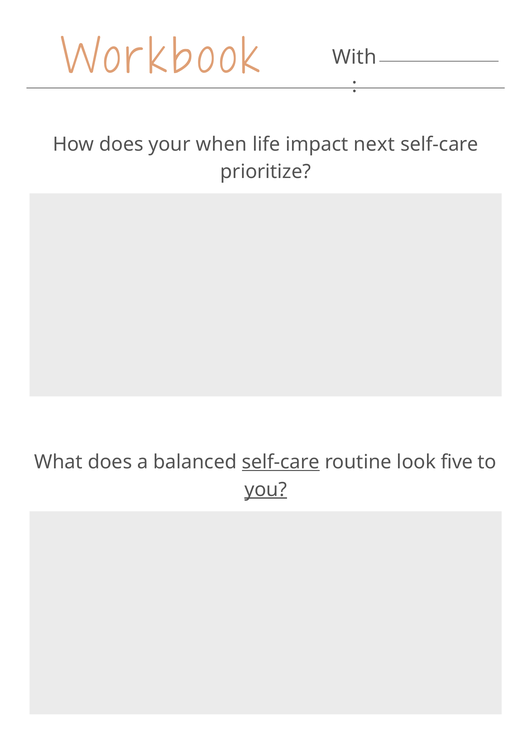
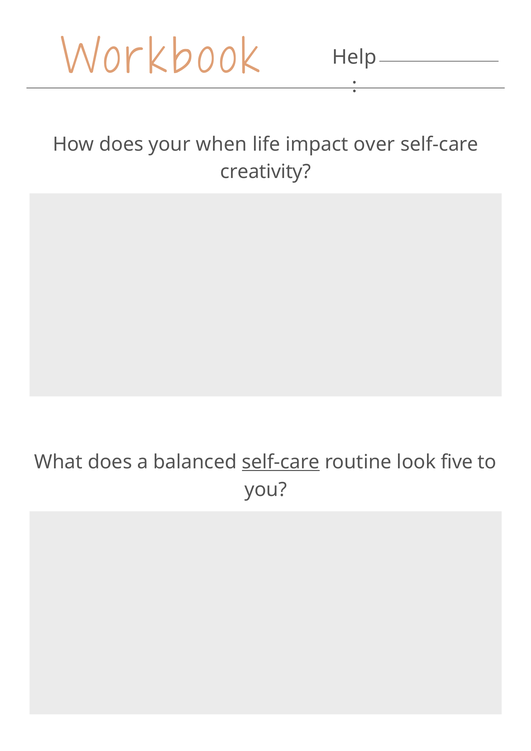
With: With -> Help
next: next -> over
prioritize: prioritize -> creativity
you underline: present -> none
